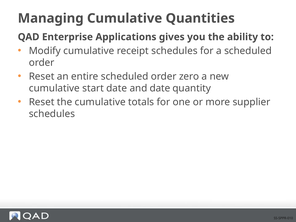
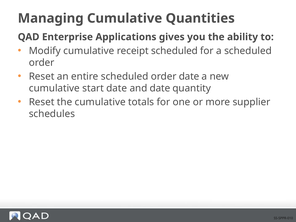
receipt schedules: schedules -> scheduled
order zero: zero -> date
